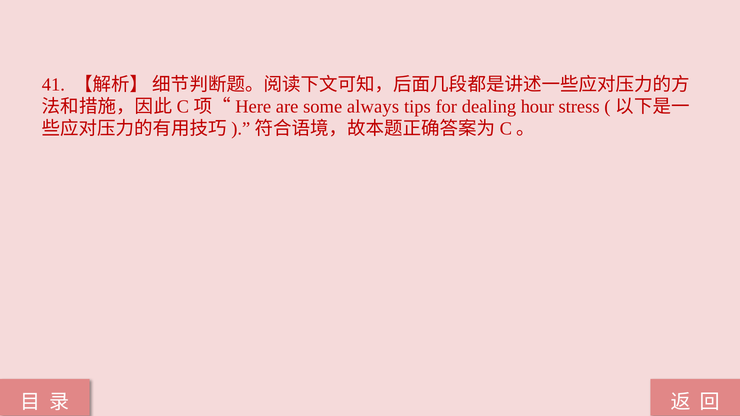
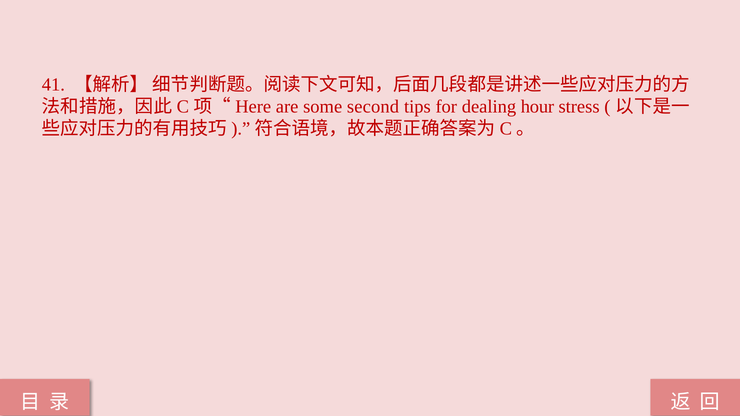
always: always -> second
